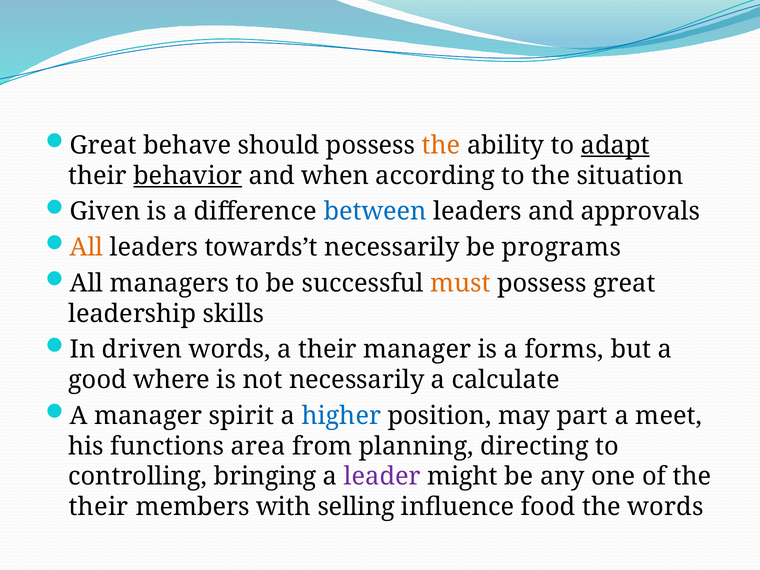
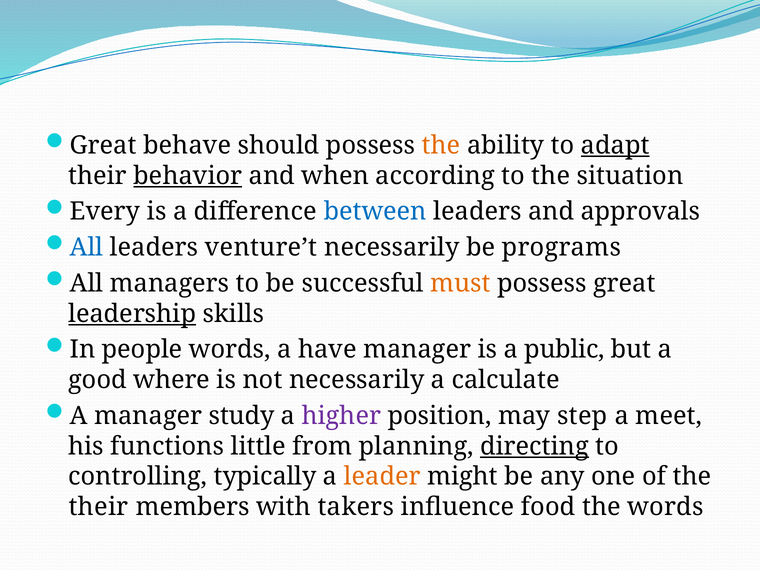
Given: Given -> Every
All at (87, 247) colour: orange -> blue
towards’t: towards’t -> venture’t
leadership underline: none -> present
driven: driven -> people
a their: their -> have
forms: forms -> public
spirit: spirit -> study
higher colour: blue -> purple
part: part -> step
area: area -> little
directing underline: none -> present
bringing: bringing -> typically
leader colour: purple -> orange
selling: selling -> takers
